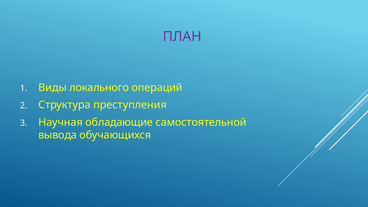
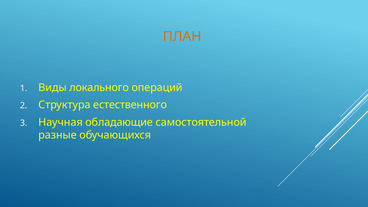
ПЛАН colour: purple -> orange
преступления: преступления -> естественного
вывода: вывода -> разные
